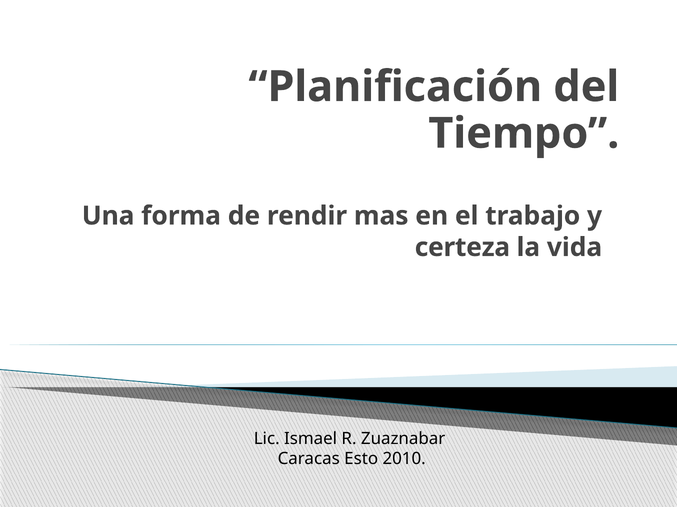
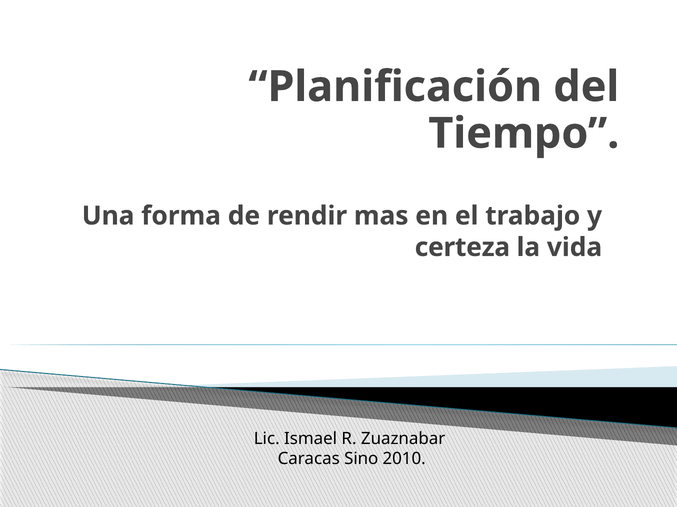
Esto: Esto -> Sino
